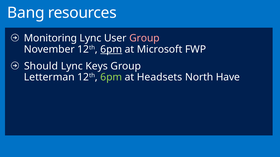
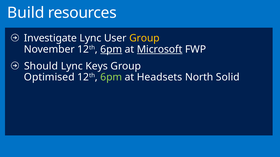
Bang: Bang -> Build
Monitoring: Monitoring -> Investigate
Group at (144, 38) colour: pink -> yellow
Microsoft underline: none -> present
Letterman: Letterman -> Optimised
Have: Have -> Solid
